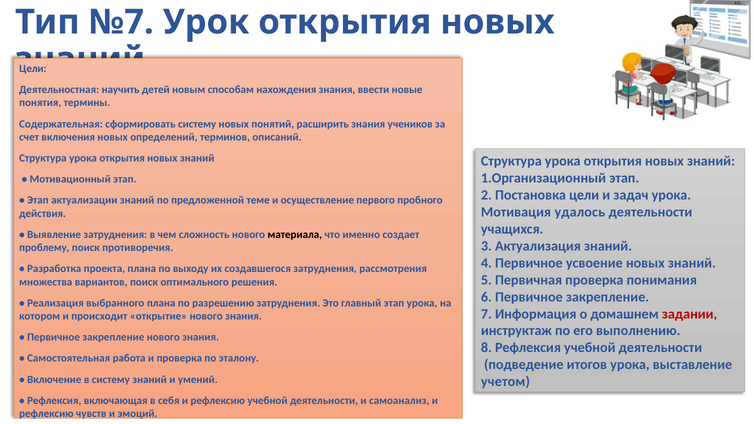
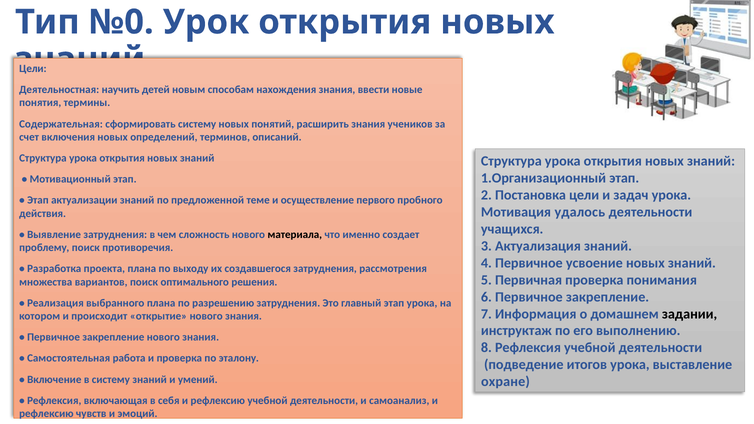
№7: №7 -> №0
задании colour: red -> black
учетом: учетом -> охране
